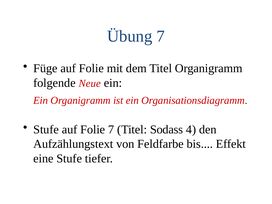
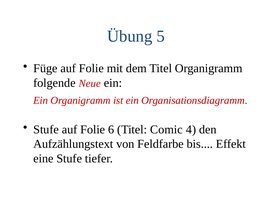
Übung 7: 7 -> 5
Folie 7: 7 -> 6
Sodass: Sodass -> Comic
